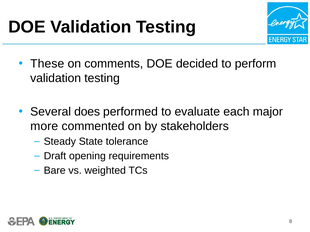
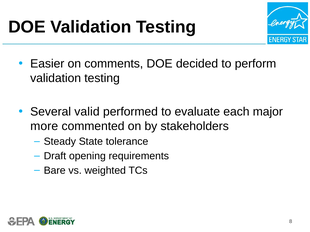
These: These -> Easier
does: does -> valid
